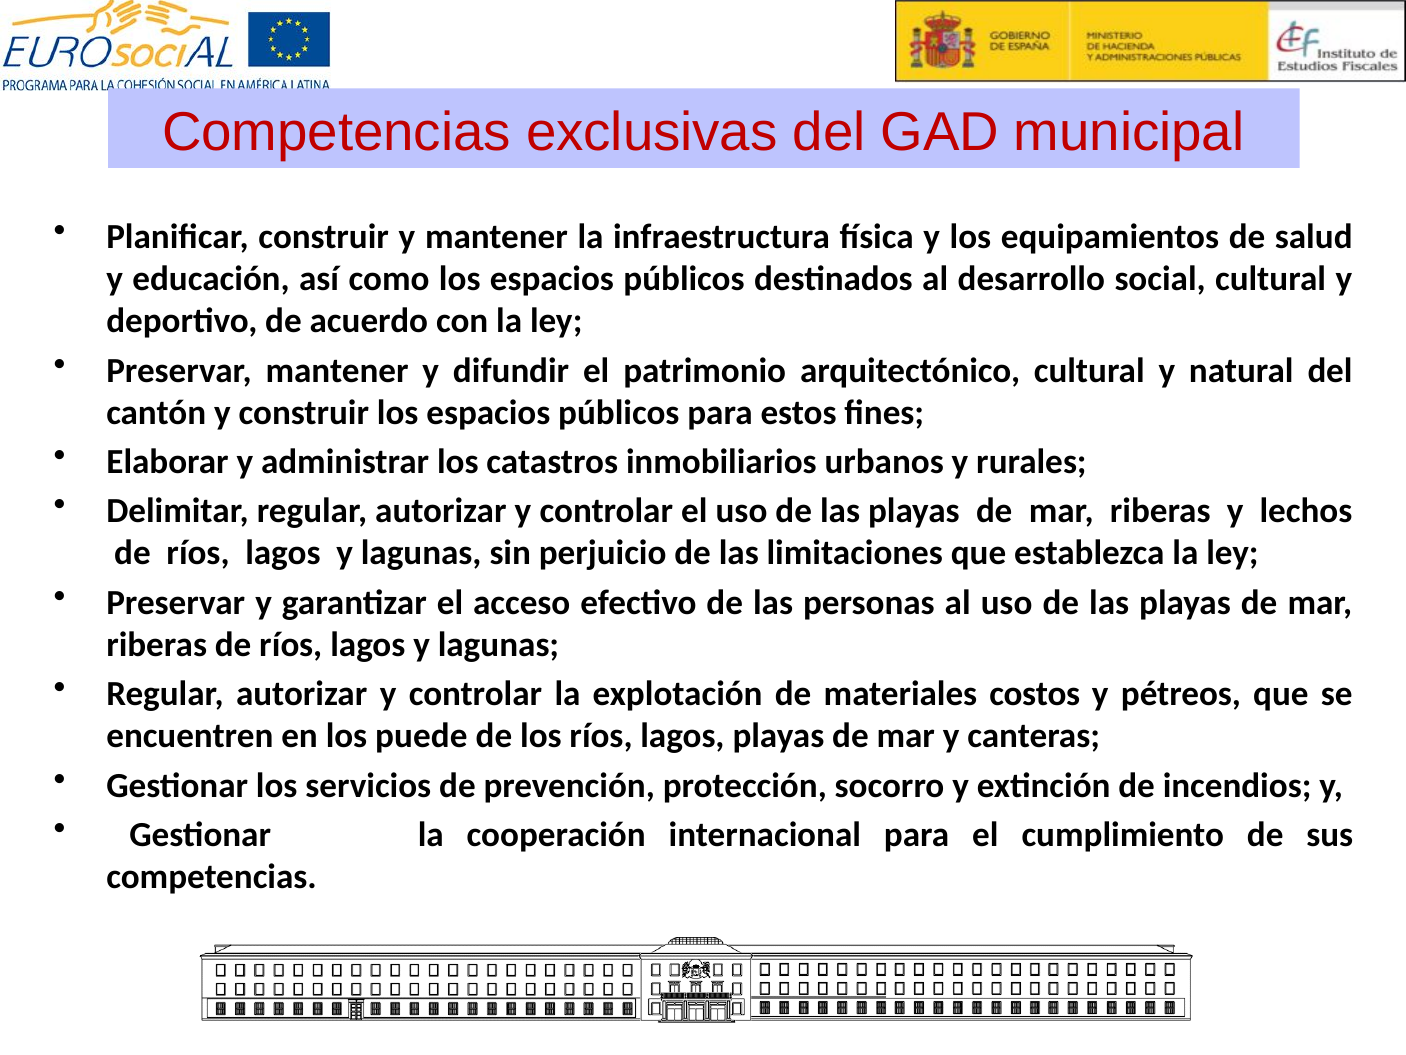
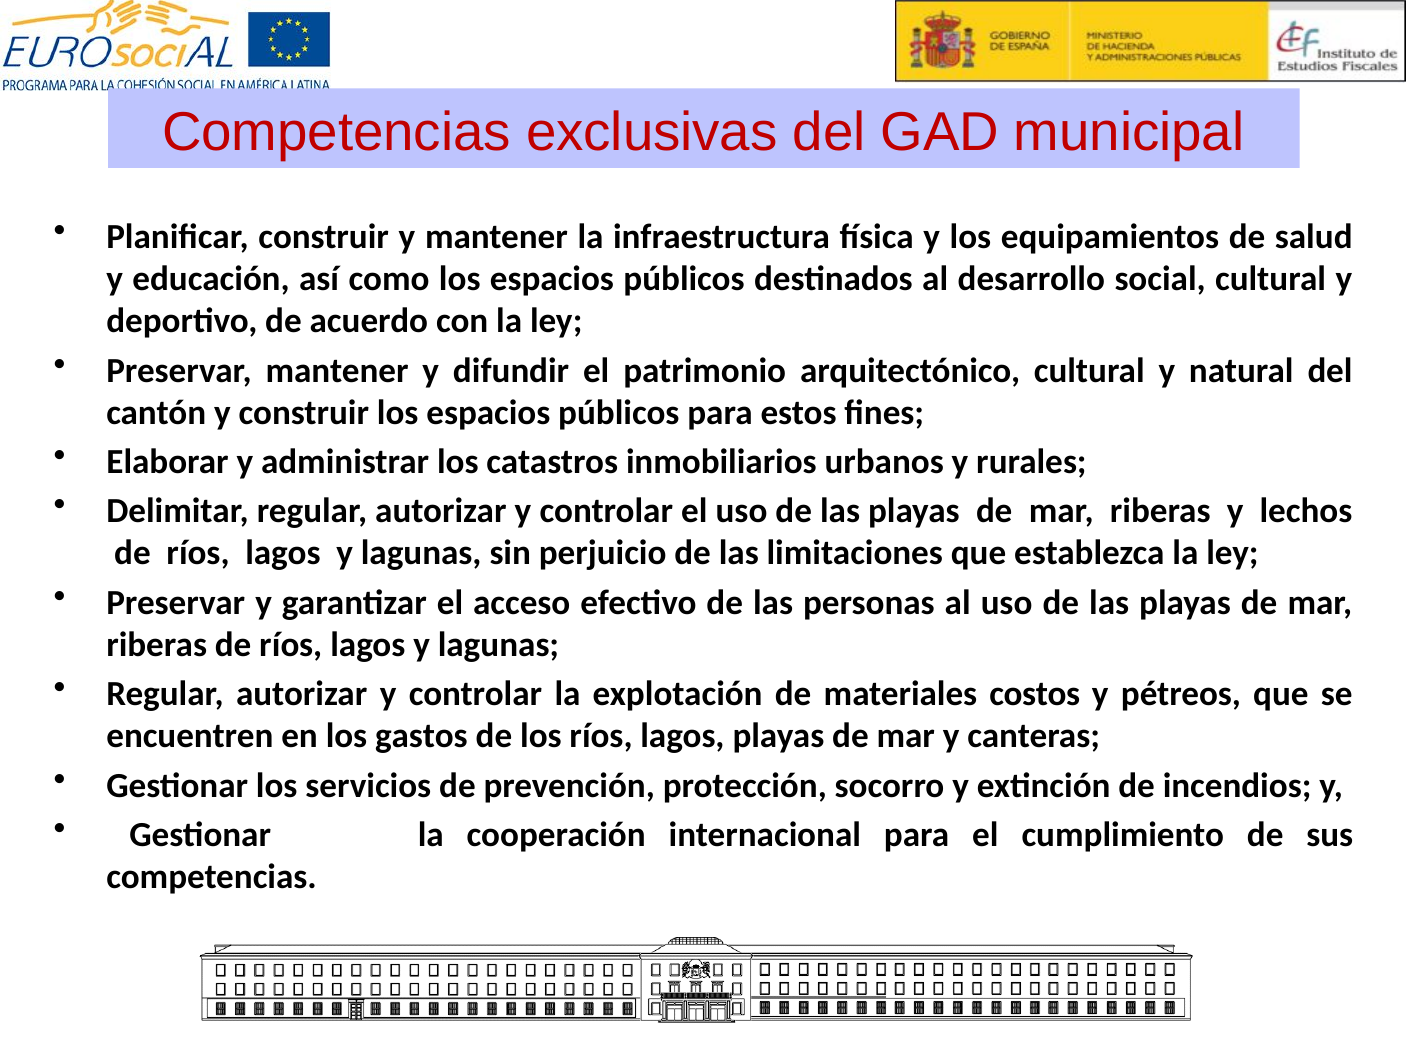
puede: puede -> gastos
